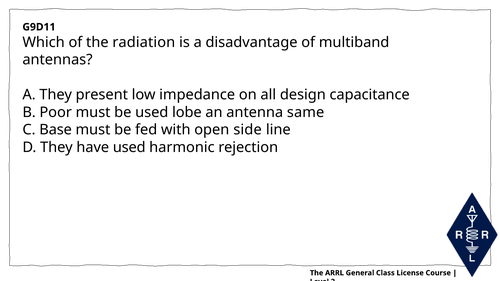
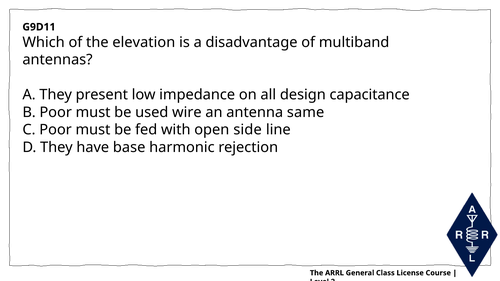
radiation: radiation -> elevation
lobe: lobe -> wire
C Base: Base -> Poor
have used: used -> base
